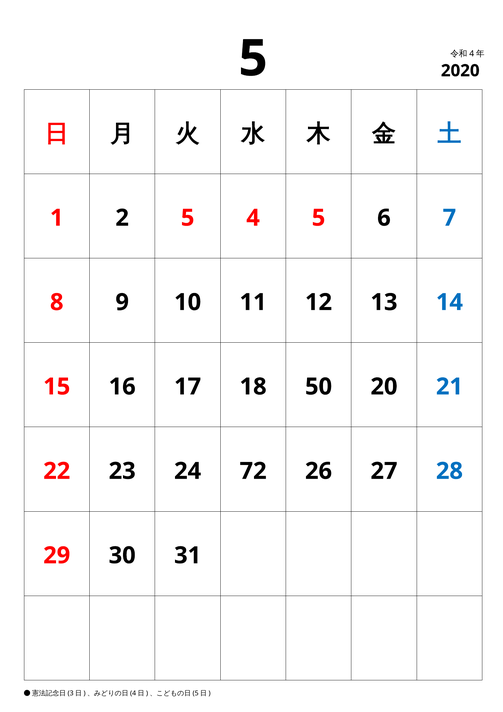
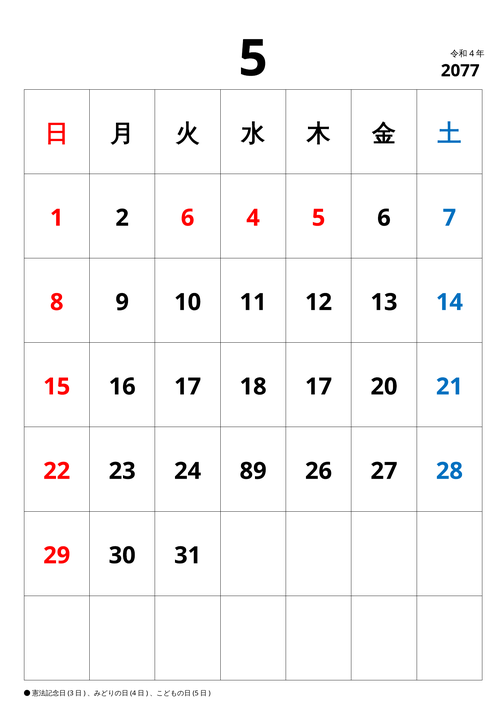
2020: 2020 -> 2077
2 5: 5 -> 6
18 50: 50 -> 17
72: 72 -> 89
